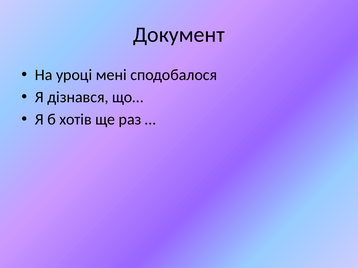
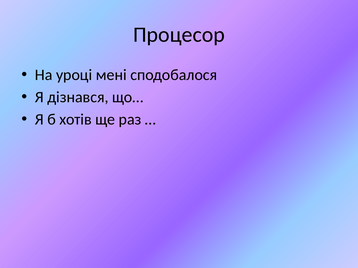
Документ: Документ -> Процесор
